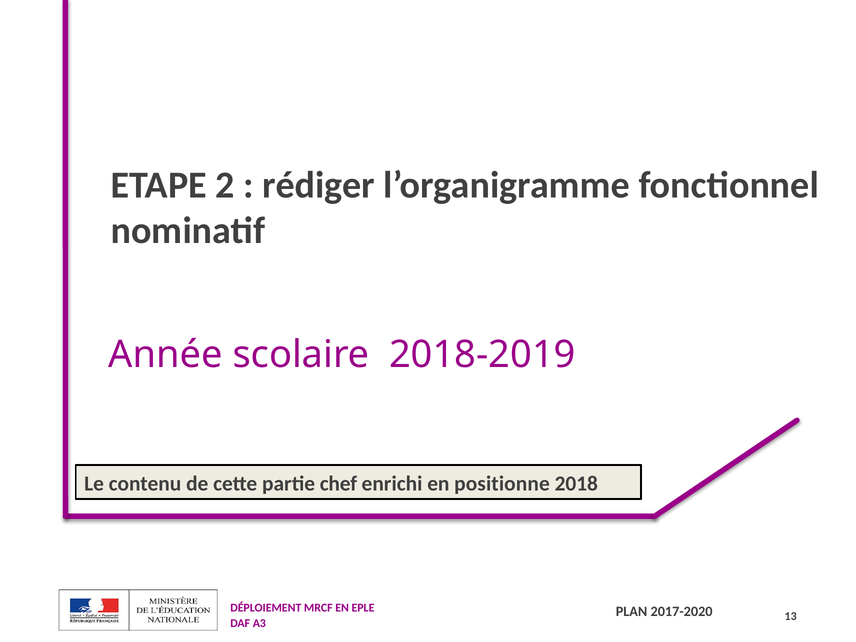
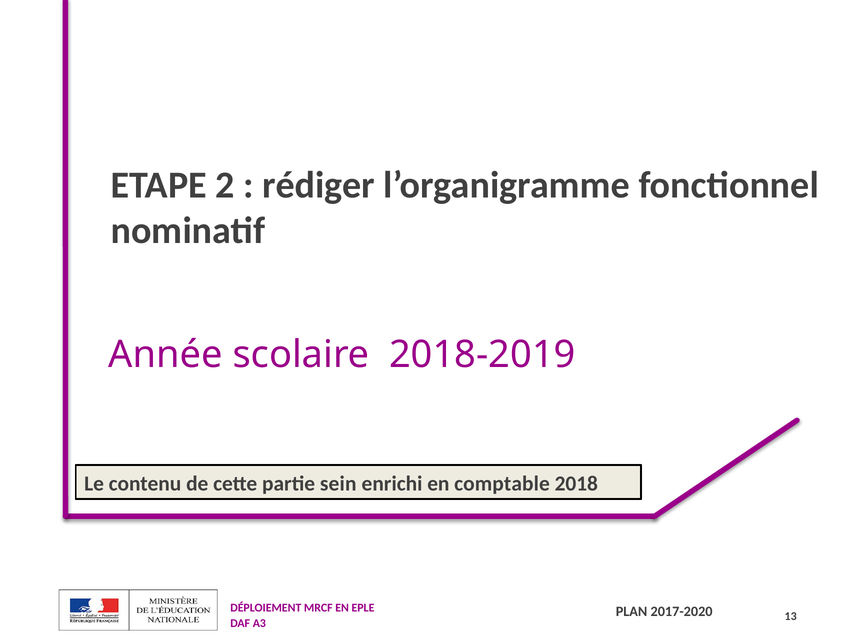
chef: chef -> sein
positionne: positionne -> comptable
